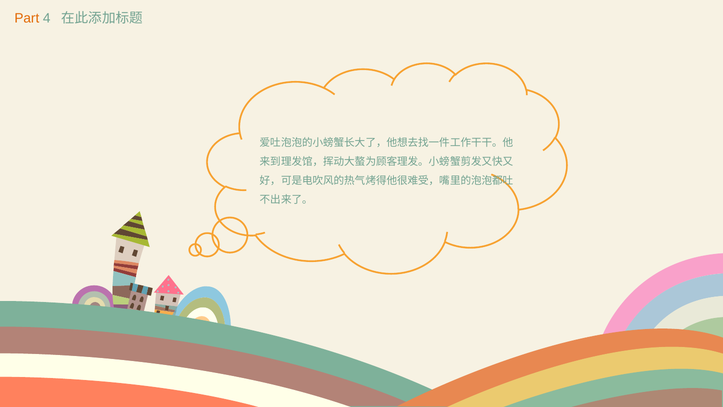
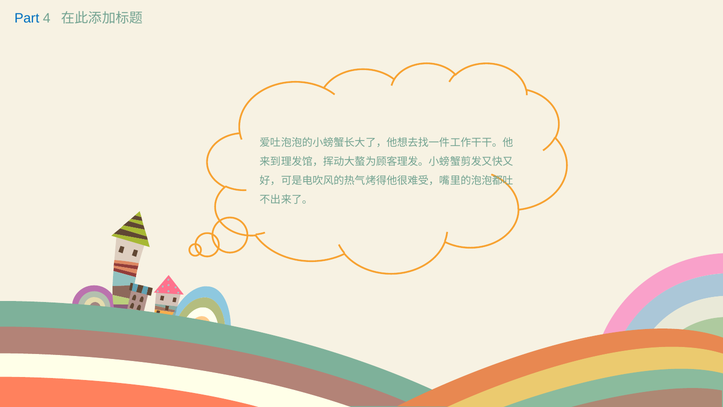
Part colour: orange -> blue
